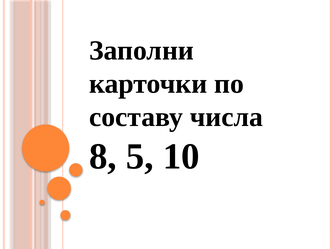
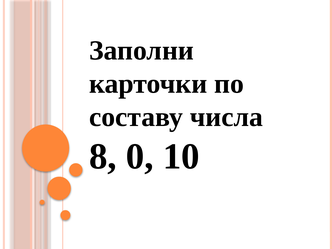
5: 5 -> 0
